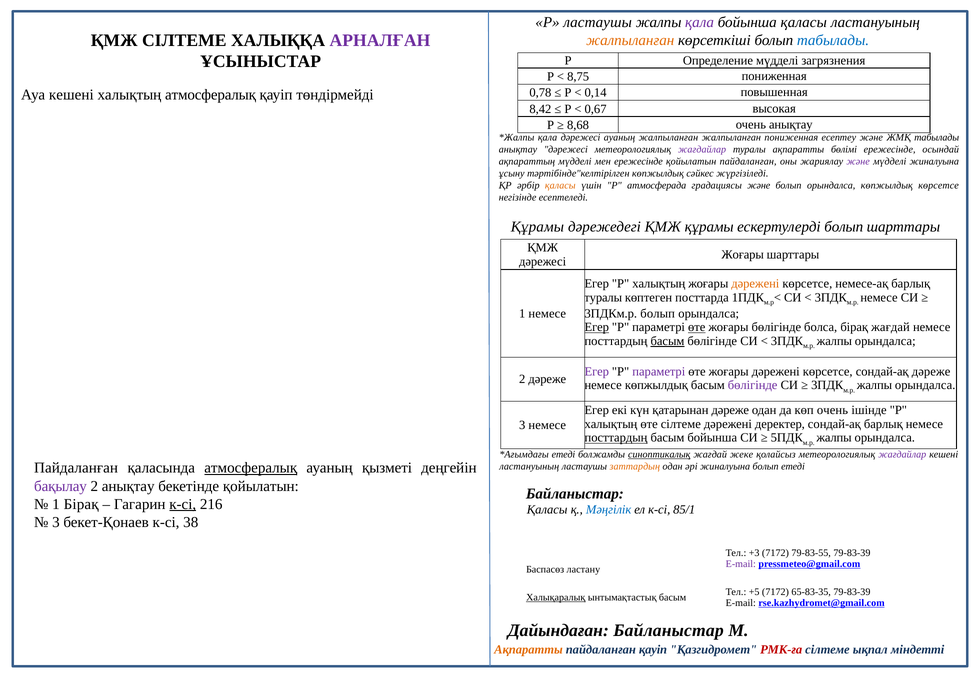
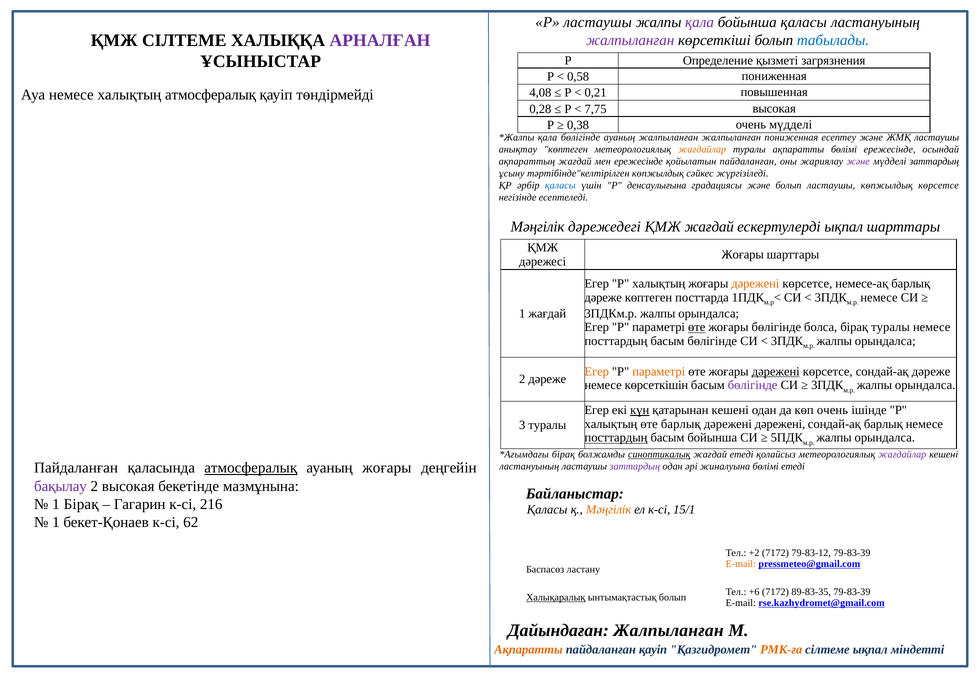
жалпыланған at (630, 40) colour: orange -> purple
Определение мүдделі: мүдделі -> қызметі
8,75: 8,75 -> 0,58
0,78: 0,78 -> 4,08
0,14: 0,14 -> 0,21
Ауа кешені: кешені -> немесе
8,42: 8,42 -> 0,28
0,67: 0,67 -> 7,75
8,68: 8,68 -> 0,38
очень анықтау: анықтау -> мүдделі
қала дәрежесі: дәрежесі -> бөлігінде
ЖМҚ табылады: табылады -> ластаушы
анықтау дәрежесі: дәрежесі -> көптеген
жағдайлар at (702, 149) colour: purple -> orange
ақпараттың мүдделі: мүдделі -> жағдай
мүдделі жиналуына: жиналуына -> заттардың
қаласы at (560, 186) colour: orange -> blue
атмосферада: атмосферада -> денсаулығына
орындалса at (831, 186): орындалса -> ластаушы
Құрамы at (537, 227): Құрамы -> Мәңгілік
ҚМЖ құрамы: құрамы -> жағдай
ескертулерді болып: болып -> ықпал
туралы at (603, 298): туралы -> дәреже
1 немесе: немесе -> жағдай
3ПДКм.р болып: болып -> жалпы
Егер at (597, 328) underline: present -> none
бірақ жағдай: жағдай -> туралы
басым at (667, 341) underline: present -> none
Егер at (597, 372) colour: purple -> orange
параметрі at (659, 372) colour: purple -> orange
дәрежені at (776, 372) underline: none -> present
немесе көпжылдық: көпжылдық -> көрсеткішін
күн underline: none -> present
қатарынан дәреже: дәреже -> кешені
өте сілтеме: сілтеме -> барлық
дәрежені деректер: деректер -> дәрежені
3 немесе: немесе -> туралы
етеді at (563, 455): етеді -> бірақ
жағдай жеке: жеке -> етеді
ауаның қызметі: қызметі -> жоғары
заттардың at (635, 467) colour: orange -> purple
жиналуына болып: болып -> бөлімі
2 анықтау: анықтау -> высокая
бекетінде қойылатын: қойылатын -> мазмұнына
к-сі at (183, 505) underline: present -> none
Мәңгілік at (609, 510) colour: blue -> orange
85/1: 85/1 -> 15/1
3 at (56, 523): 3 -> 1
38: 38 -> 62
+3: +3 -> +2
79-83-55: 79-83-55 -> 79-83-12
E-mail at (741, 564) colour: purple -> orange
+5: +5 -> +6
65-83-35: 65-83-35 -> 89-83-35
ынтымақтастық басым: басым -> болып
Дайындаған Байланыстар: Байланыстар -> Жалпыланған
РМК-ға colour: red -> orange
